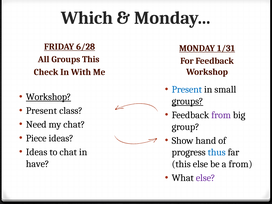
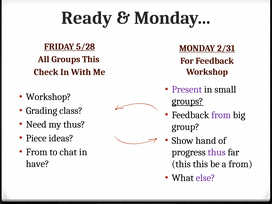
Which: Which -> Ready
6/28: 6/28 -> 5/28
1/31: 1/31 -> 2/31
Present at (187, 90) colour: blue -> purple
Workshop at (48, 97) underline: present -> none
Present at (41, 111): Present -> Grading
my chat: chat -> thus
Ideas at (37, 152): Ideas -> From
thus at (217, 152) colour: blue -> purple
this else: else -> this
